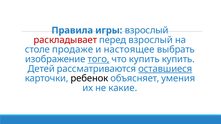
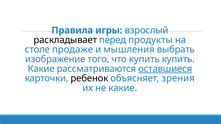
раскладывает colour: red -> black
перед взрослый: взрослый -> продукты
настоящее: настоящее -> мышления
того underline: present -> none
Детей at (41, 69): Детей -> Какие
умения: умения -> зрения
